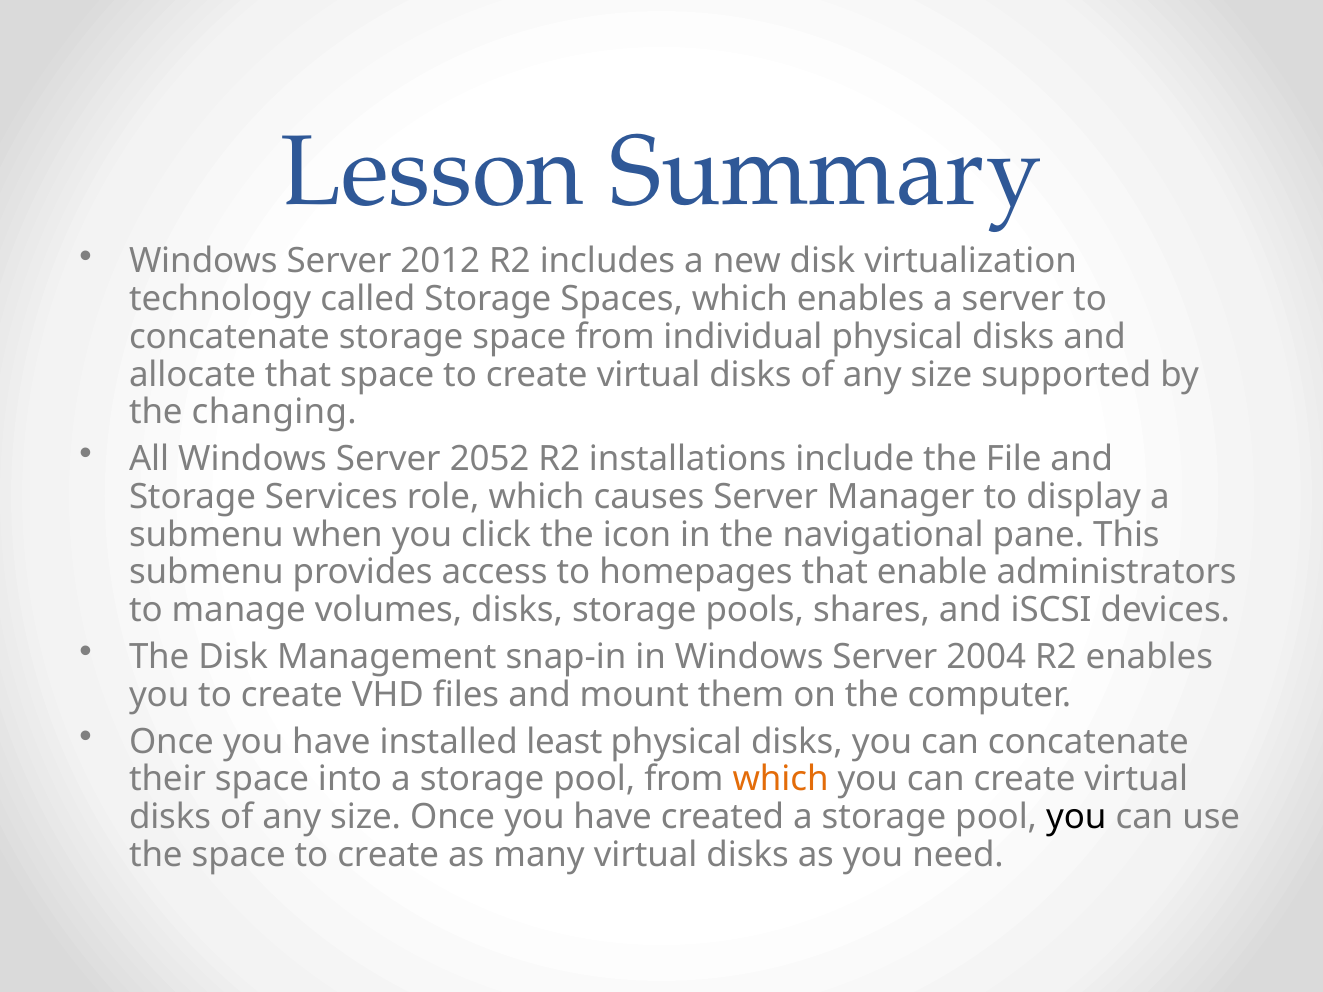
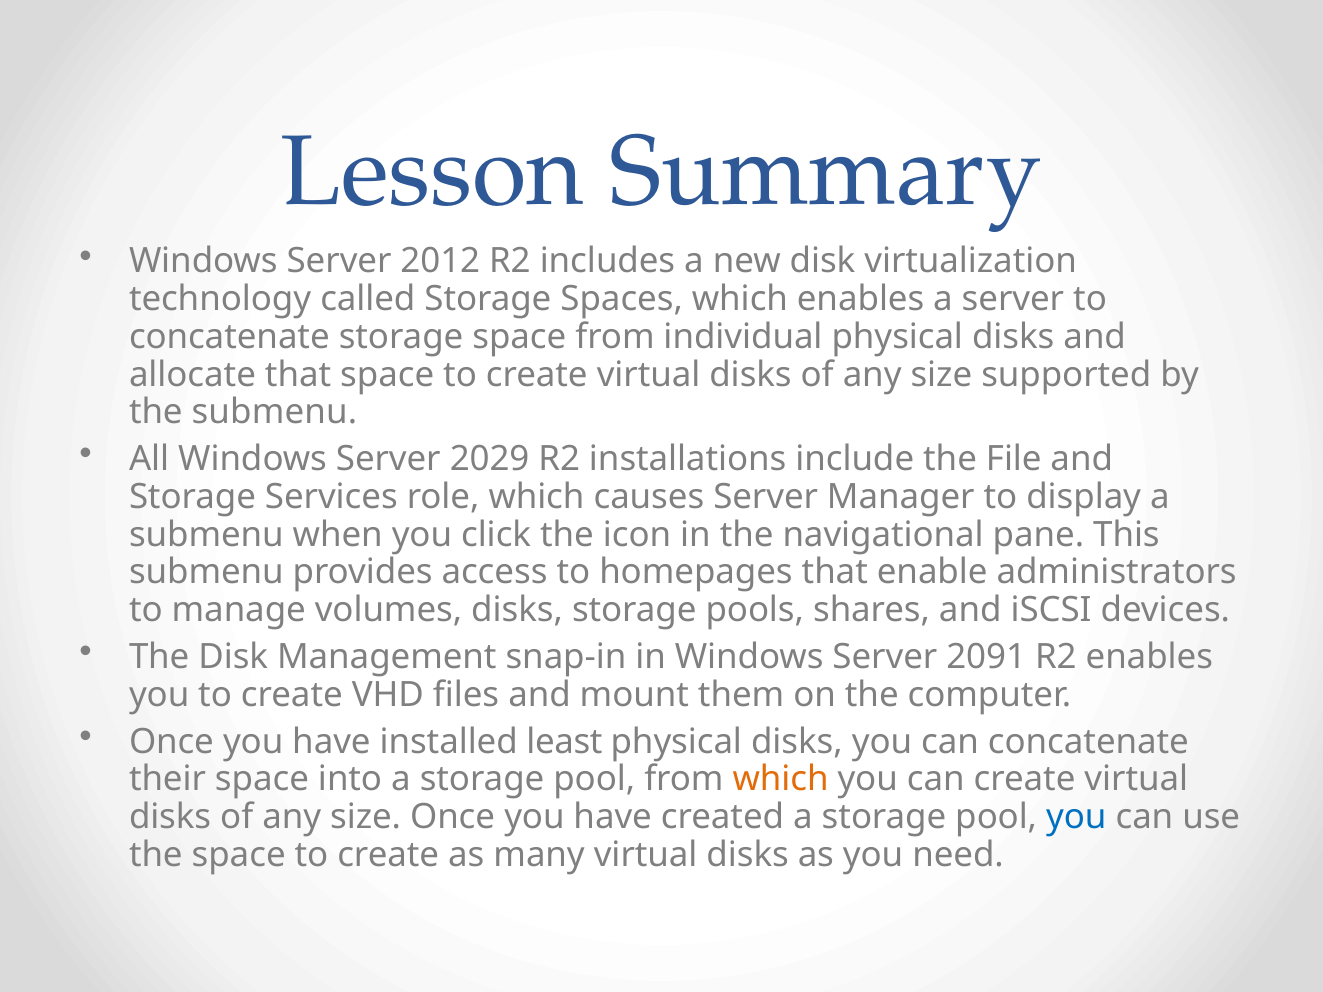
the changing: changing -> submenu
2052: 2052 -> 2029
2004: 2004 -> 2091
you at (1076, 817) colour: black -> blue
